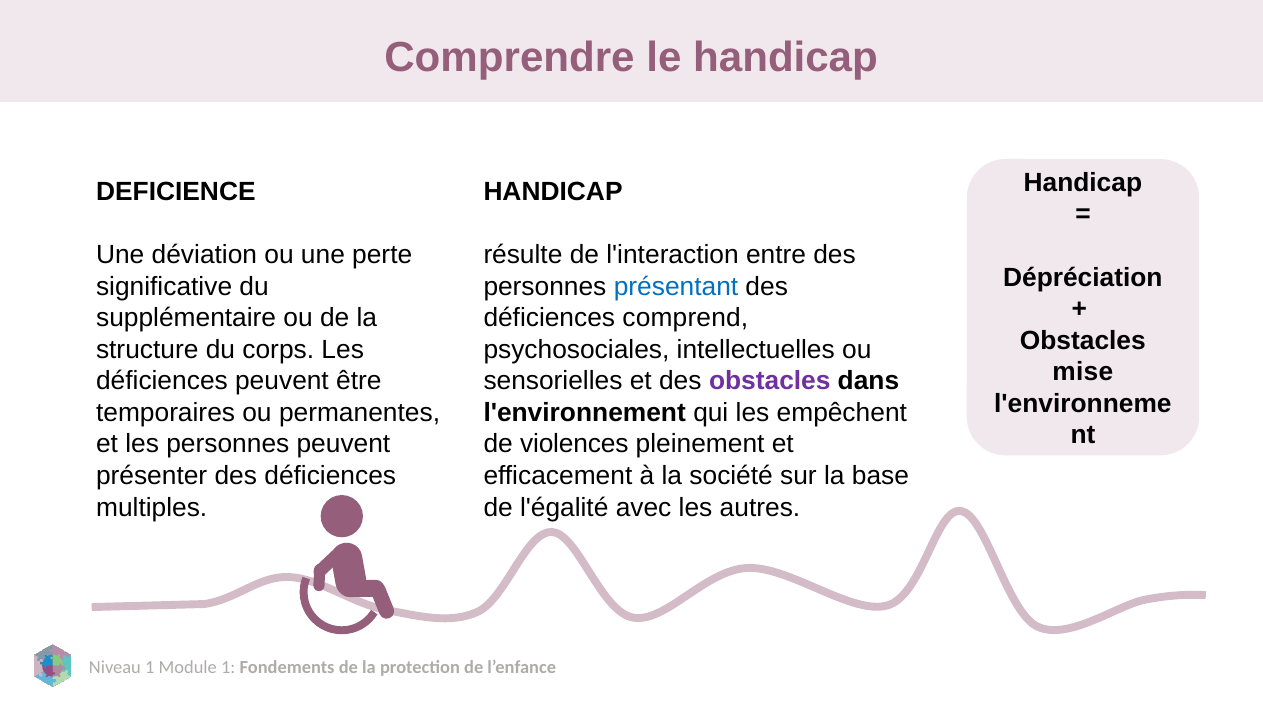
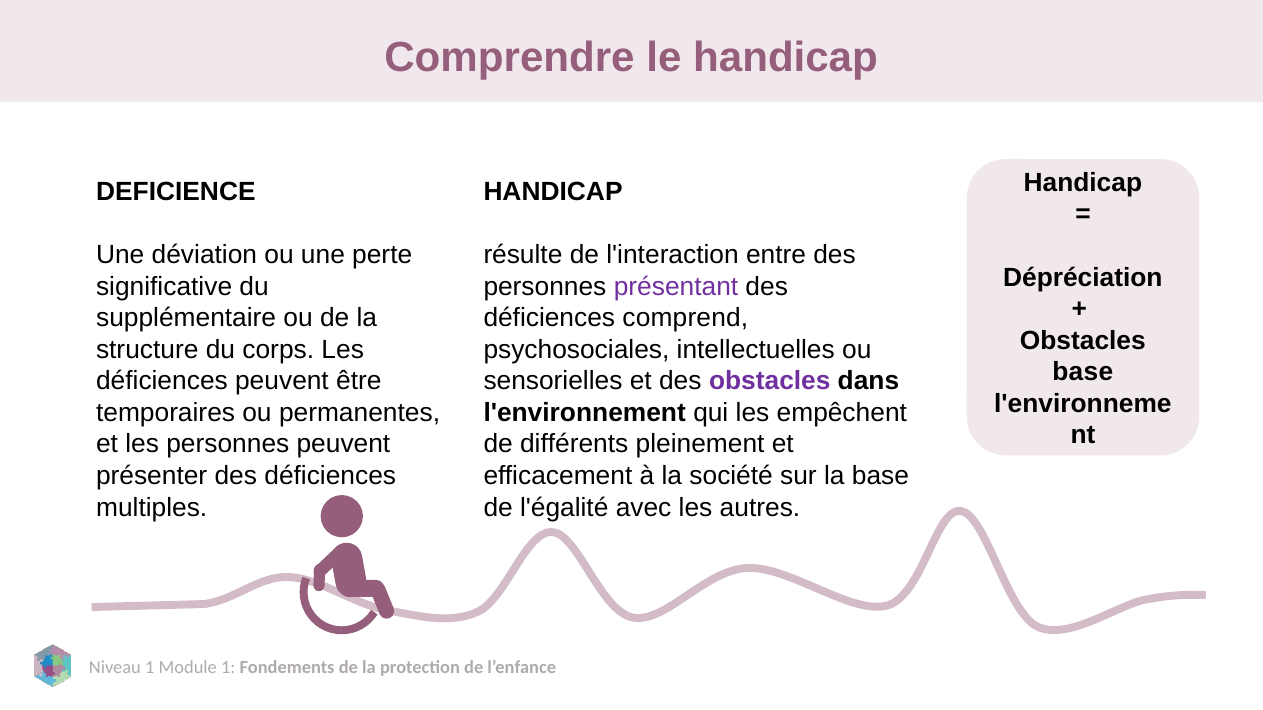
présentant colour: blue -> purple
mise at (1083, 372): mise -> base
violences: violences -> différents
